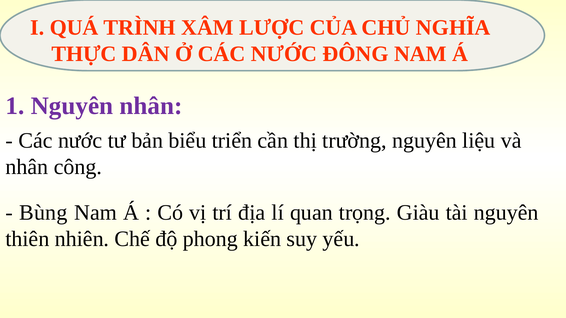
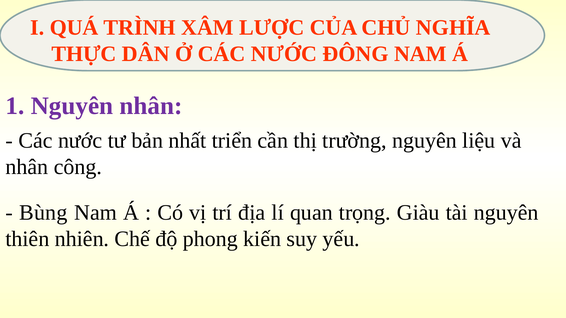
biểu: biểu -> nhất
